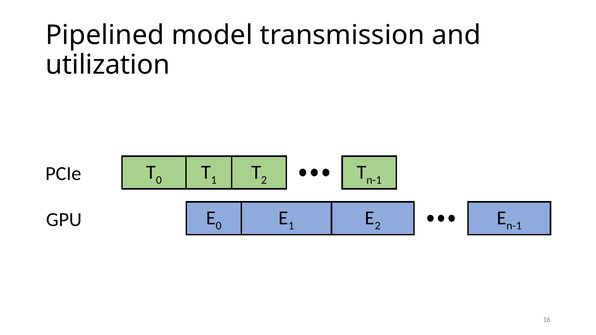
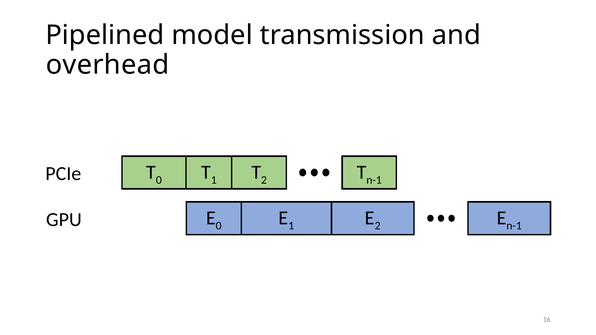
utilization: utilization -> overhead
